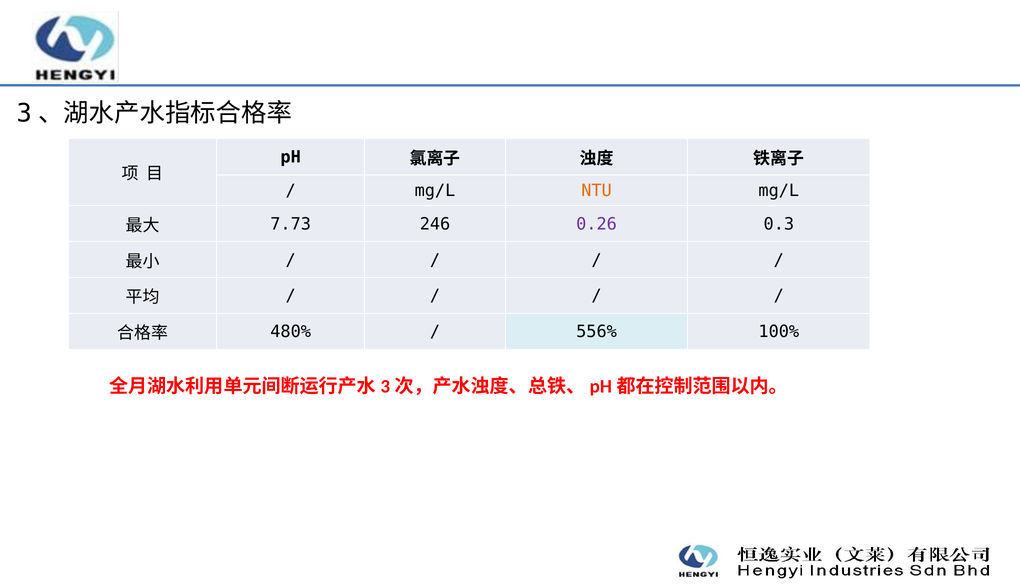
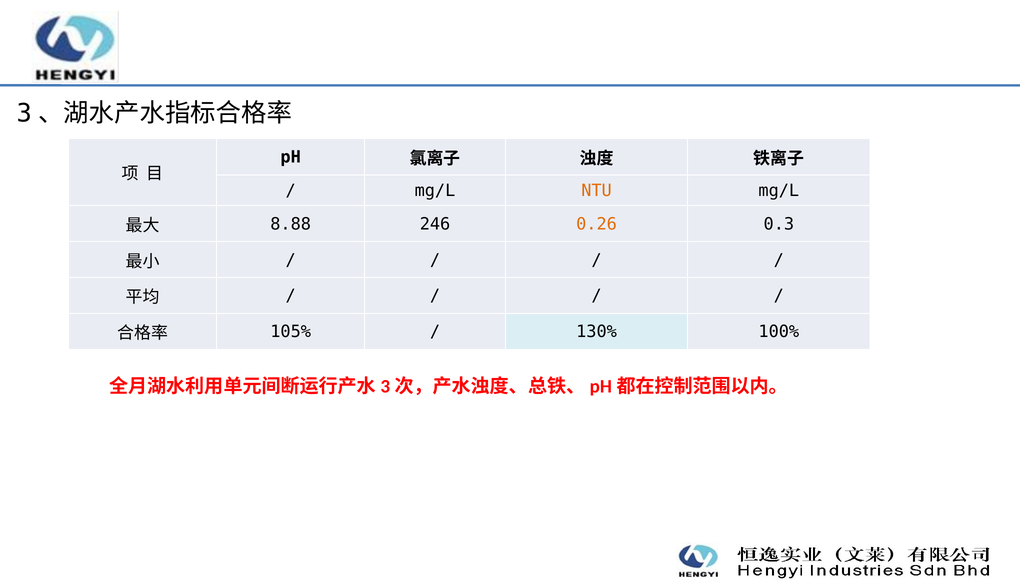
7.73: 7.73 -> 8.88
0.26 colour: purple -> orange
480%: 480% -> 105%
556%: 556% -> 130%
